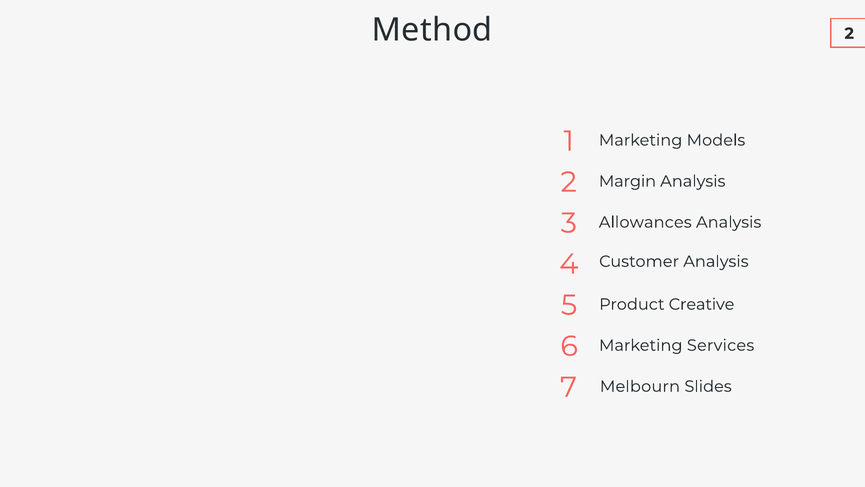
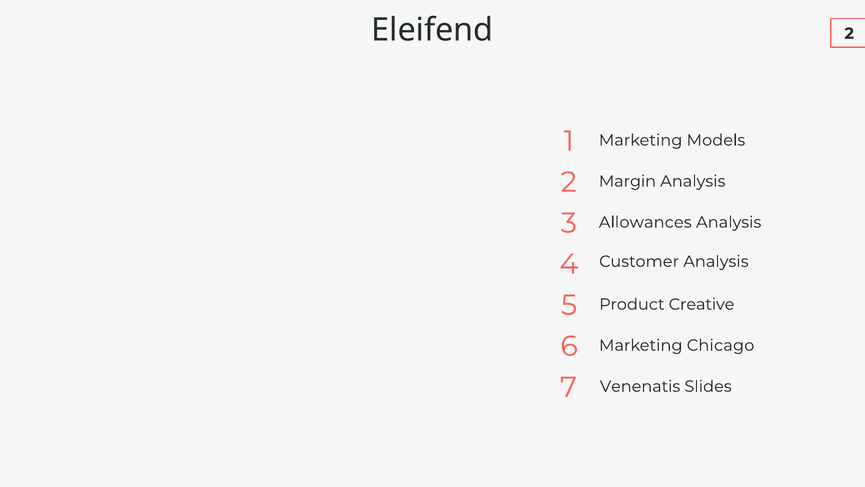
Method: Method -> Eleifend
Services: Services -> Chicago
Melbourn: Melbourn -> Venenatis
